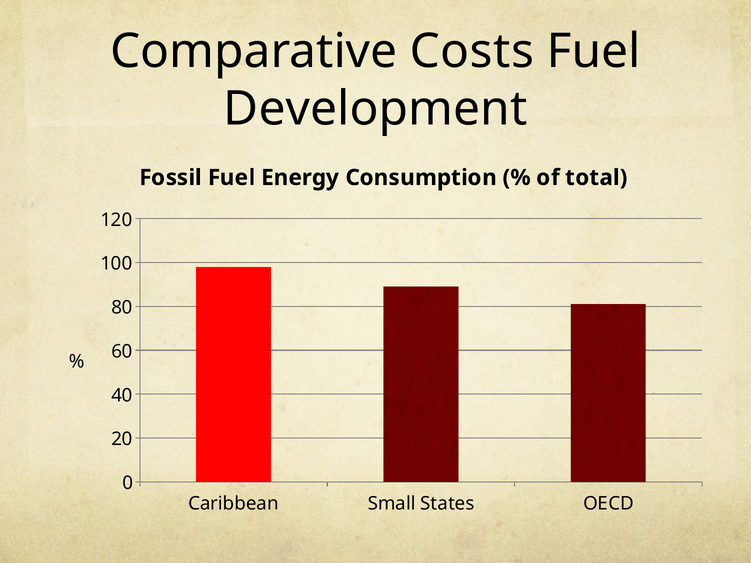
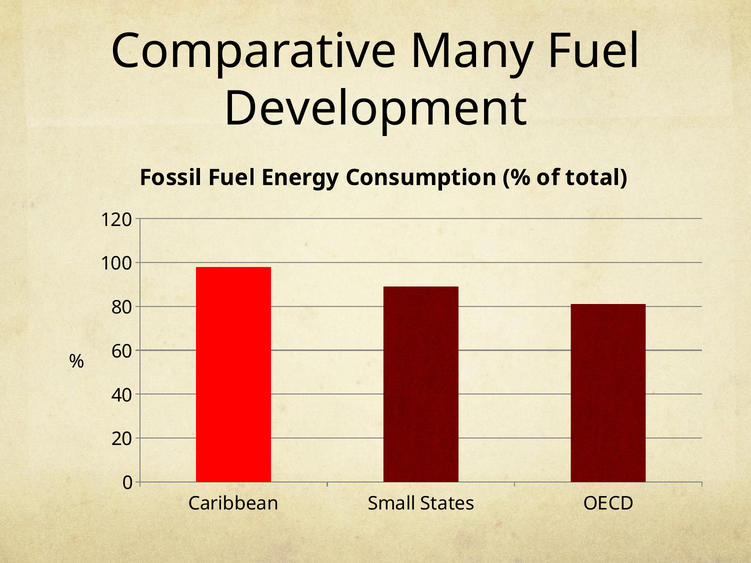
Costs: Costs -> Many
